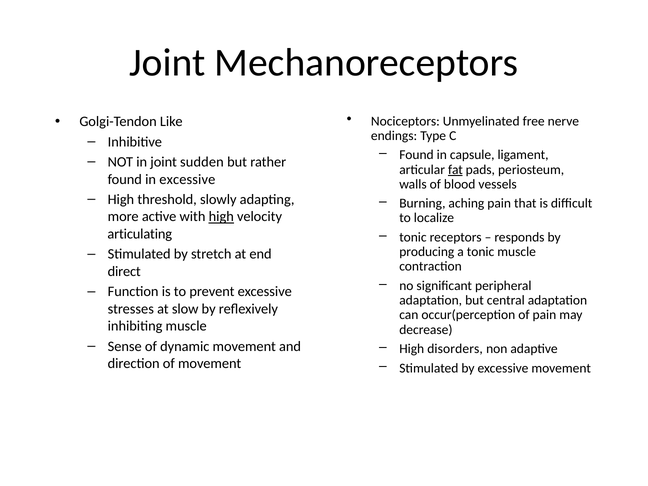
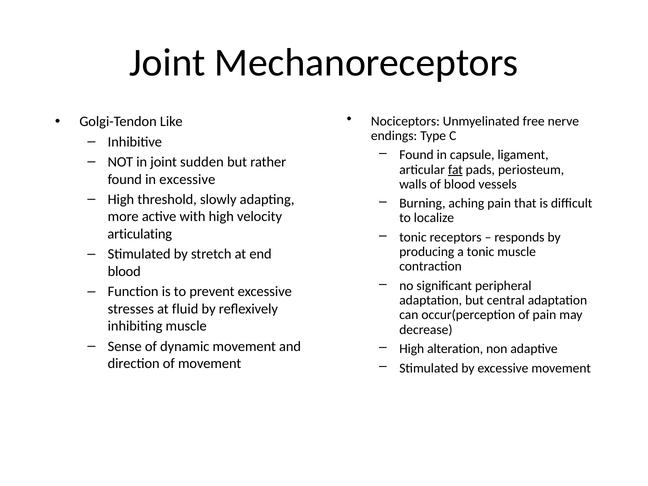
high at (221, 217) underline: present -> none
direct at (124, 271): direct -> blood
slow: slow -> fluid
disorders: disorders -> alteration
